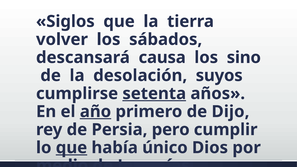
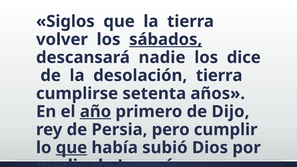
sábados underline: none -> present
causa: causa -> nadie
sino: sino -> dice
desolación suyos: suyos -> tierra
setenta underline: present -> none
único: único -> subió
